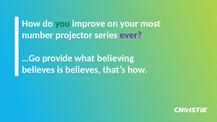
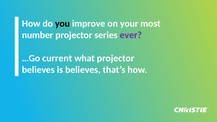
you colour: green -> black
provide: provide -> current
what believing: believing -> projector
